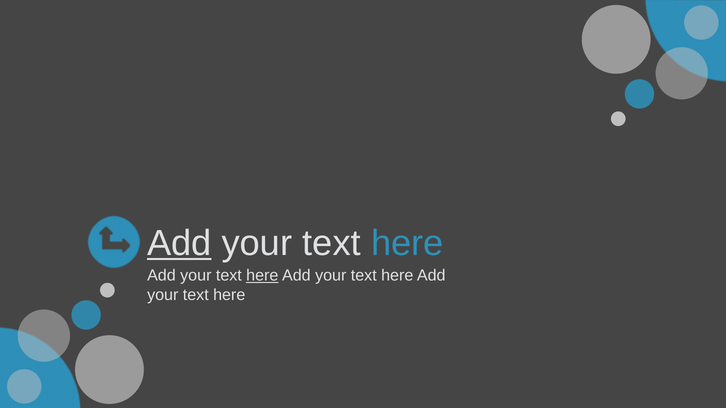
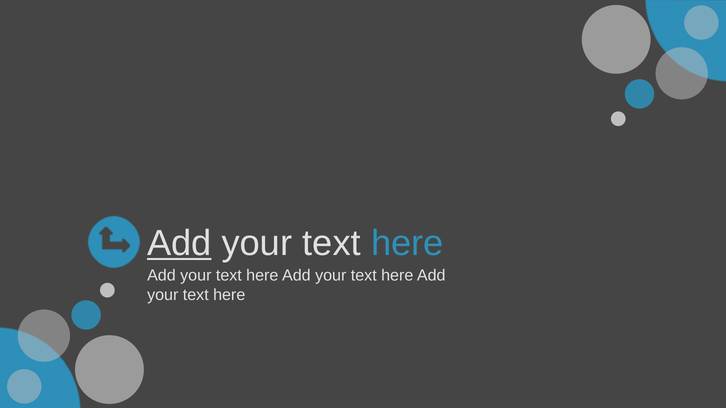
here at (262, 276) underline: present -> none
